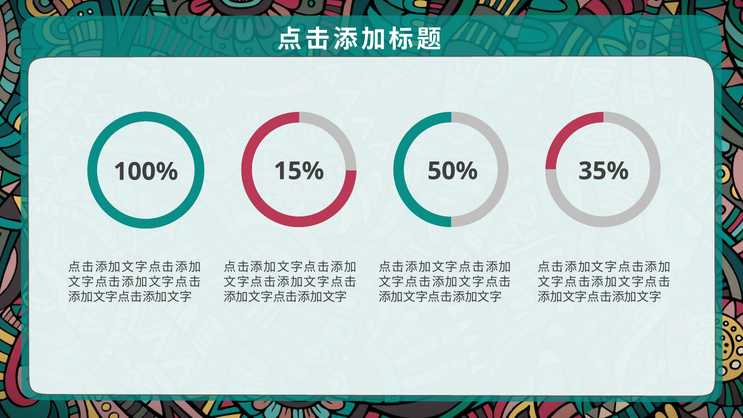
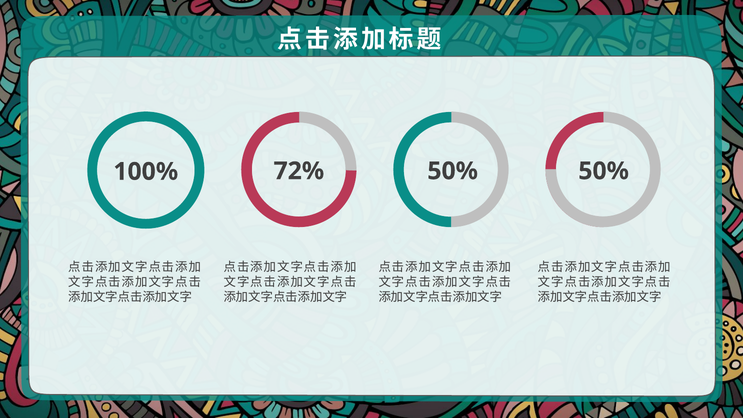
15%: 15% -> 72%
50% 35%: 35% -> 50%
